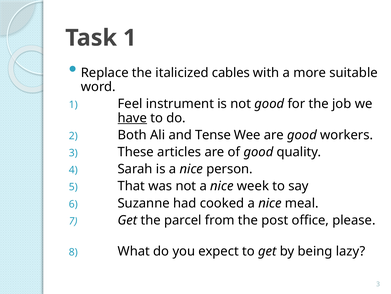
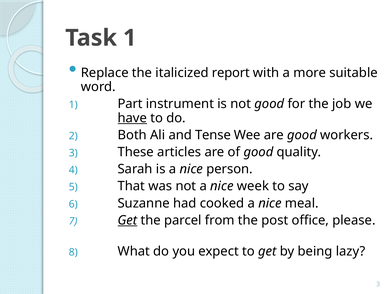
cables: cables -> report
Feel: Feel -> Part
Get at (127, 220) underline: none -> present
